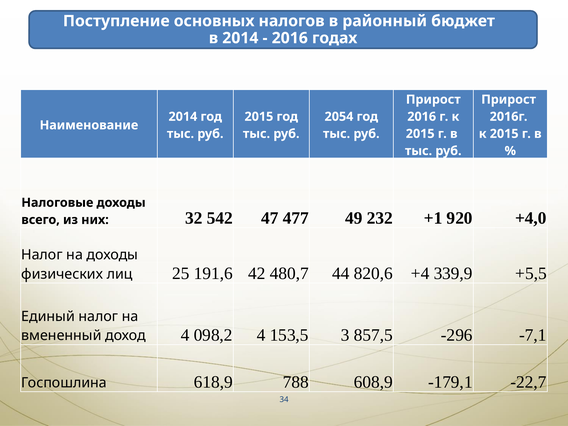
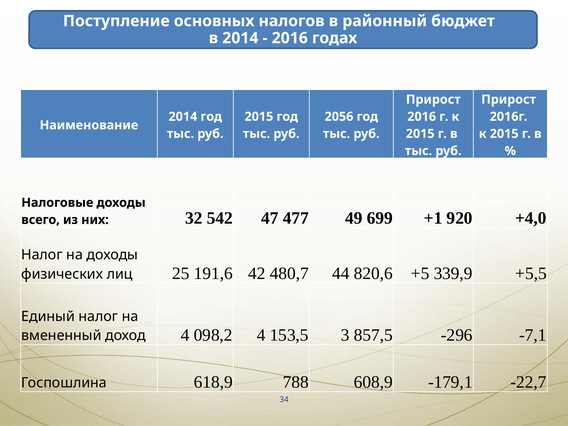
2054: 2054 -> 2056
232: 232 -> 699
+4: +4 -> +5
